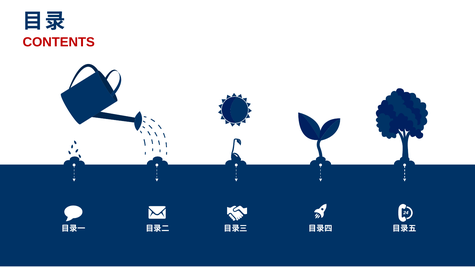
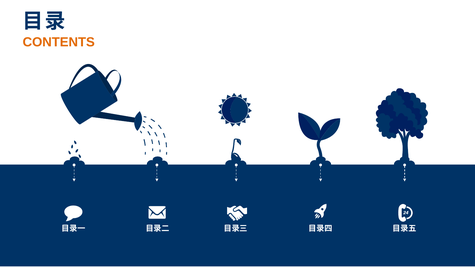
CONTENTS colour: red -> orange
